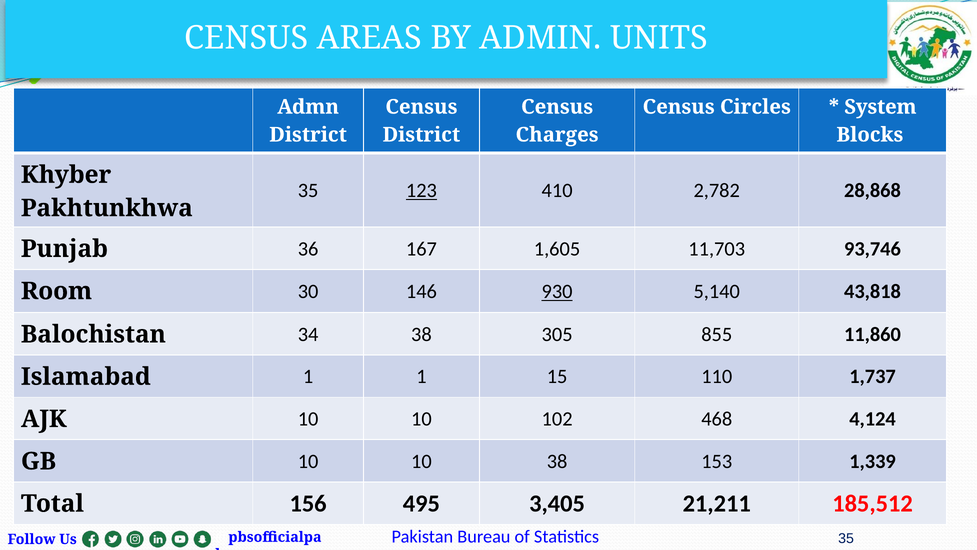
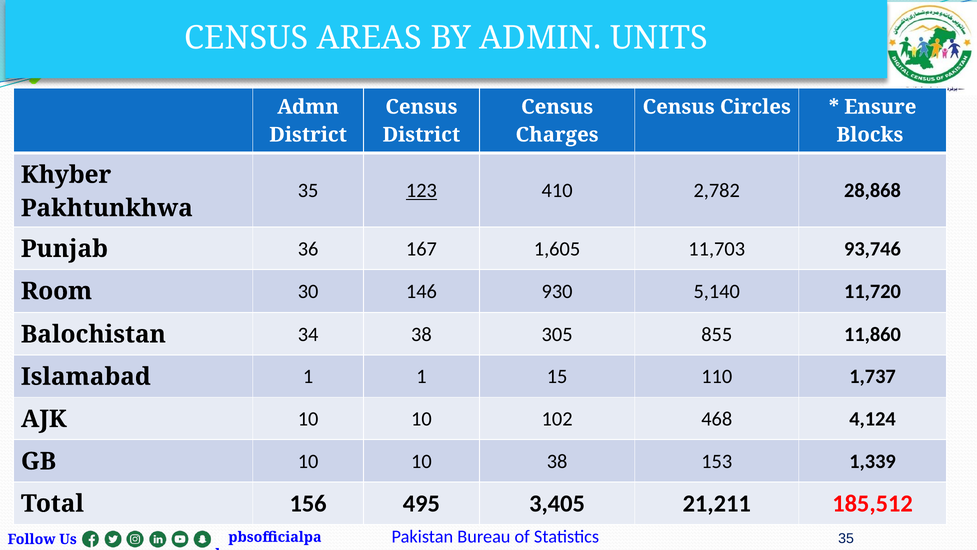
System: System -> Ensure
930 underline: present -> none
43,818: 43,818 -> 11,720
